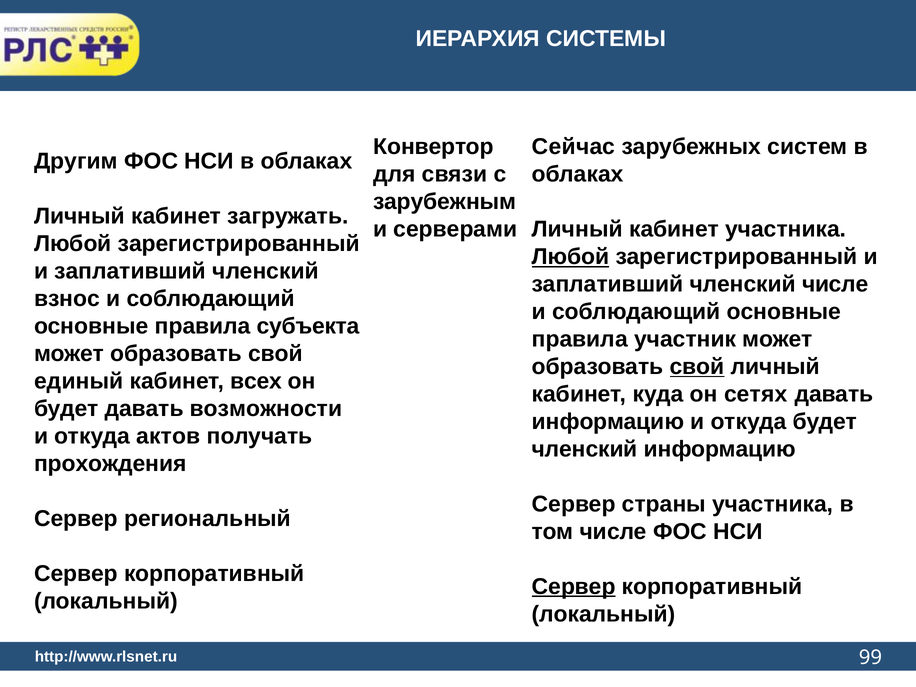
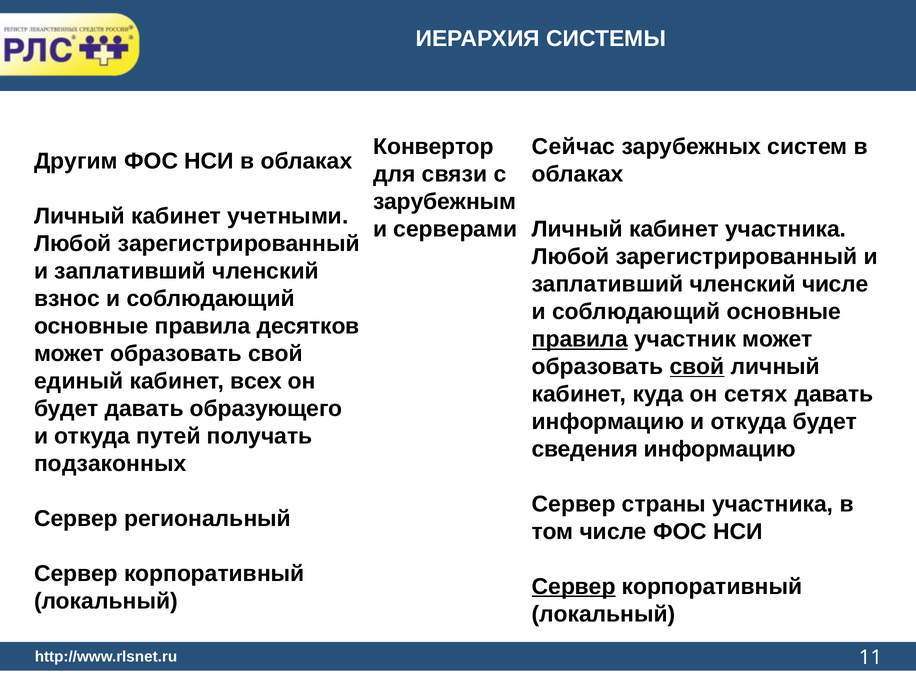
загружать: загружать -> учетными
Любой at (571, 257) underline: present -> none
субъекта: субъекта -> десятков
правила at (580, 339) underline: none -> present
возможности: возможности -> образующего
актов: актов -> путей
членский at (585, 449): членский -> сведения
прохождения: прохождения -> подзаконных
99: 99 -> 11
